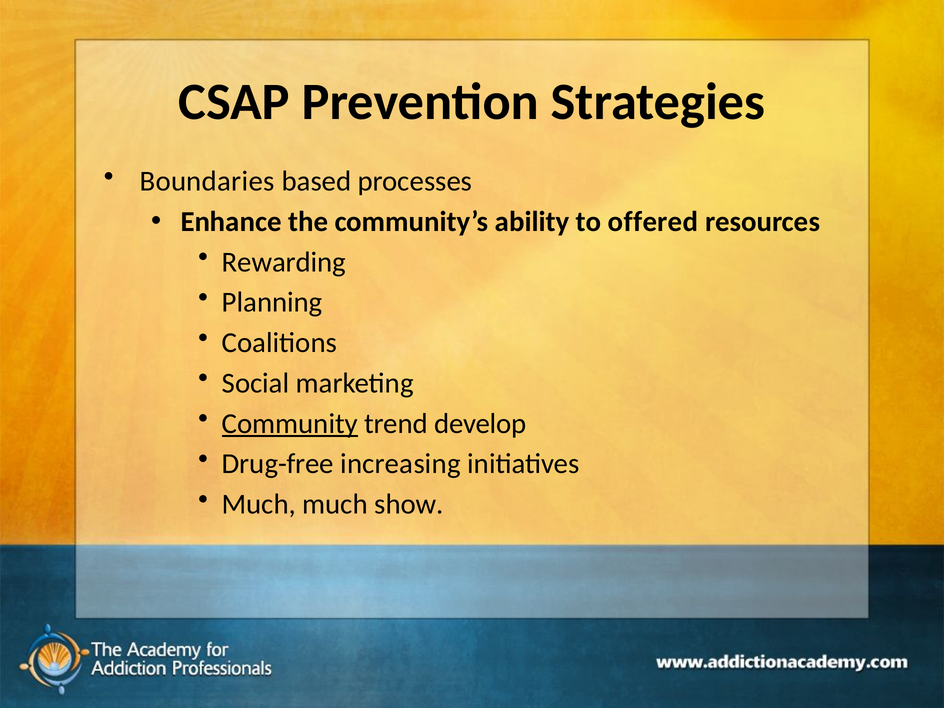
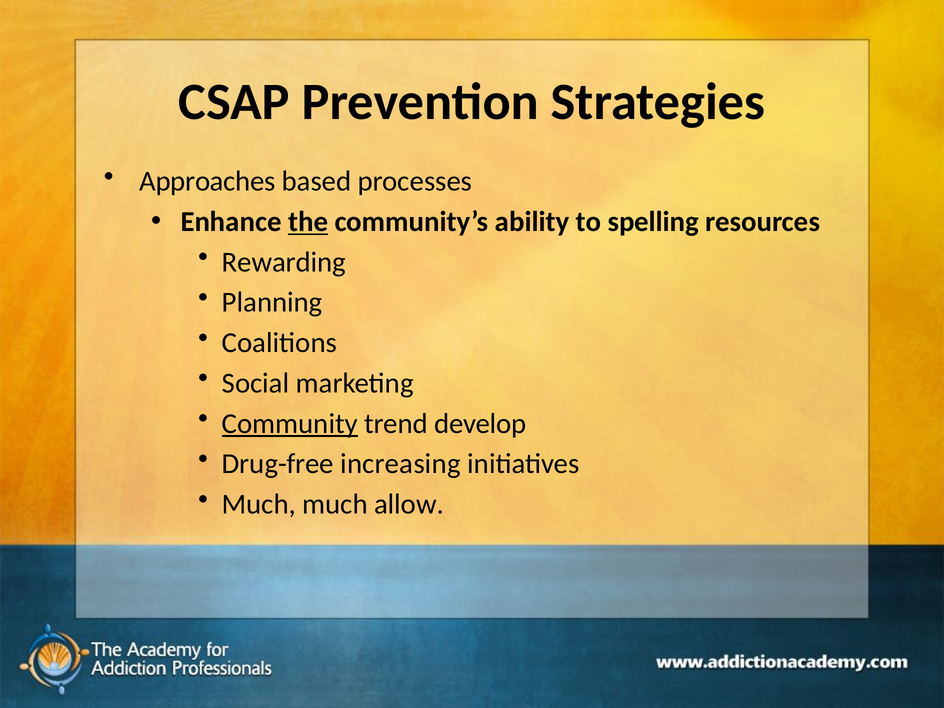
Boundaries: Boundaries -> Approaches
the underline: none -> present
offered: offered -> spelling
show: show -> allow
